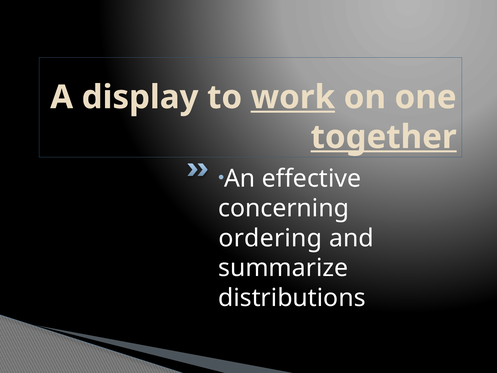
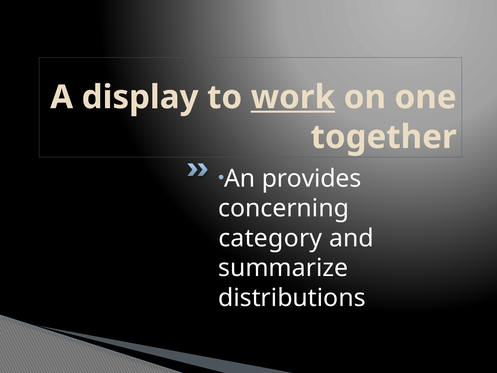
together underline: present -> none
effective: effective -> provides
ordering: ordering -> category
